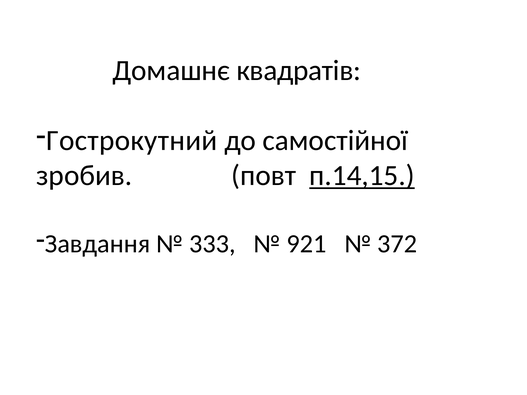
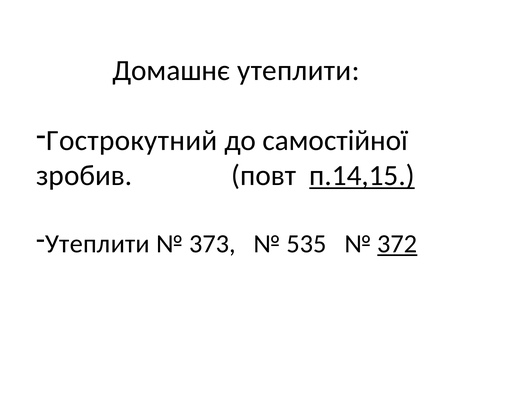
Домашнє квадратів: квадратів -> утеплити
Завдання at (98, 244): Завдання -> Утеплити
333: 333 -> 373
921: 921 -> 535
372 underline: none -> present
